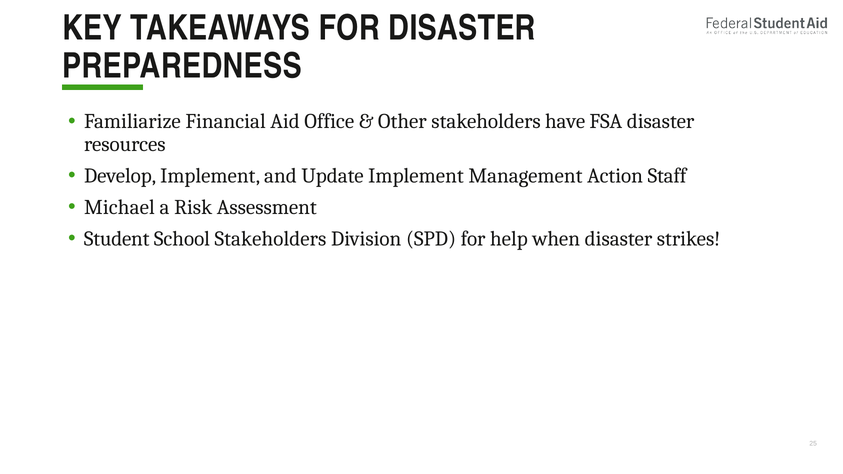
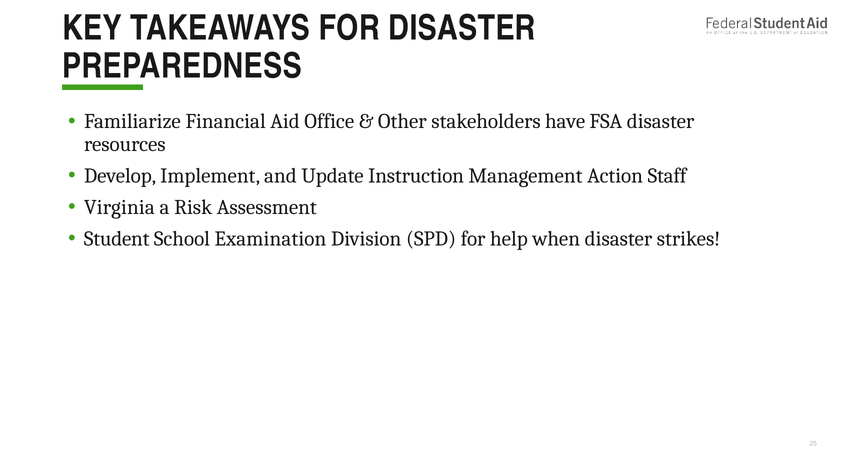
Update Implement: Implement -> Instruction
Michael: Michael -> Virginia
School Stakeholders: Stakeholders -> Examination
